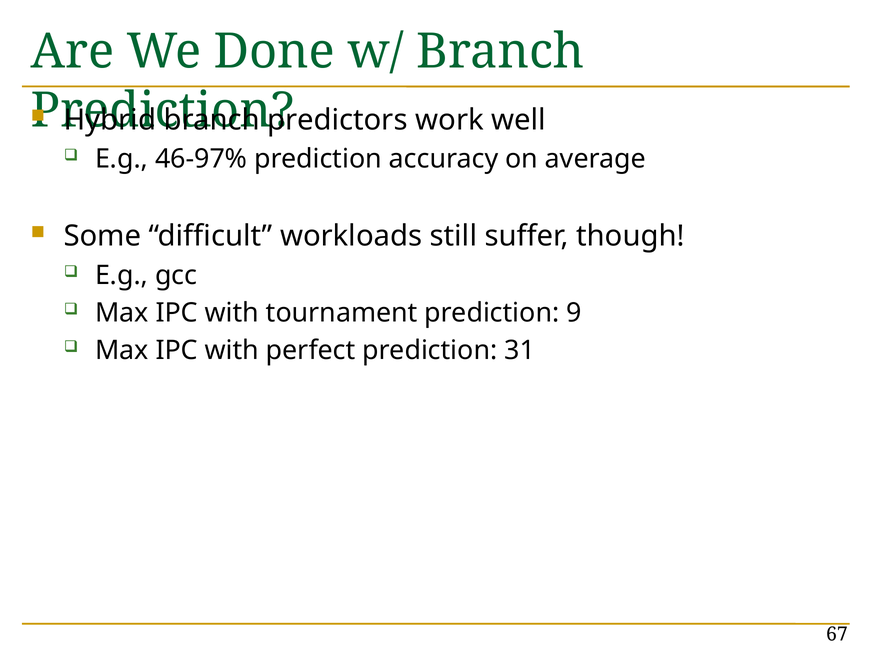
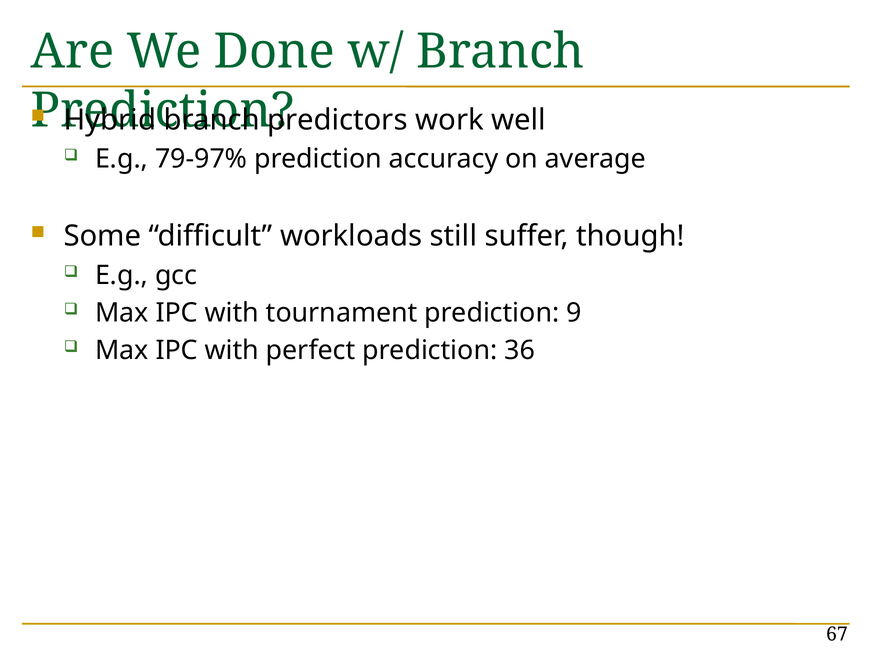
46-97%: 46-97% -> 79-97%
31: 31 -> 36
